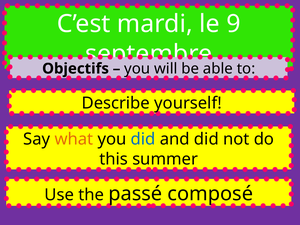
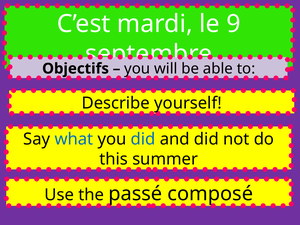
what colour: orange -> blue
